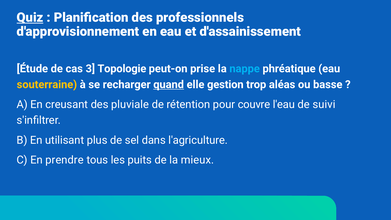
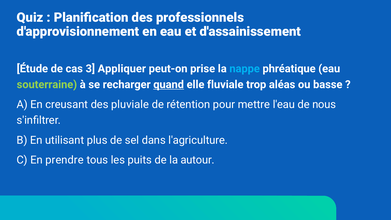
Quiz underline: present -> none
Topologie: Topologie -> Appliquer
souterraine colour: yellow -> light green
gestion: gestion -> fluviale
couvre: couvre -> mettre
suivi: suivi -> nous
mieux: mieux -> autour
